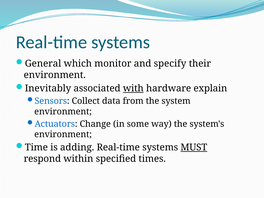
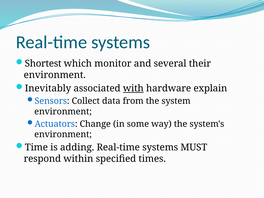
General: General -> Shortest
specify: specify -> several
MUST underline: present -> none
